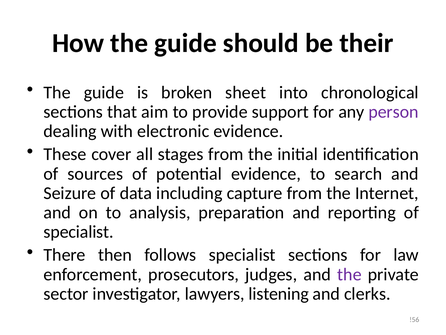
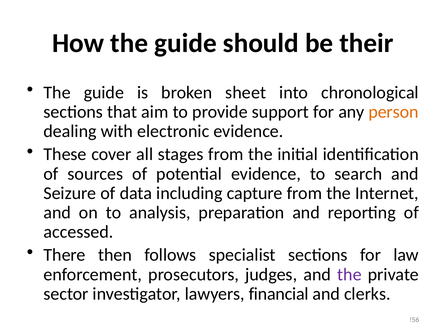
person colour: purple -> orange
specialist at (79, 232): specialist -> accessed
listening: listening -> financial
